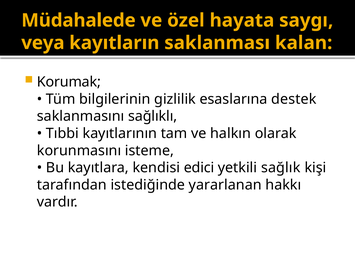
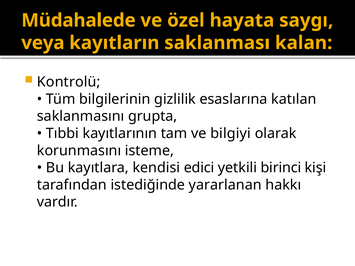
Korumak: Korumak -> Kontrolü
destek: destek -> katılan
sağlıklı: sağlıklı -> grupta
halkın: halkın -> bilgiyi
sağlık: sağlık -> birinci
